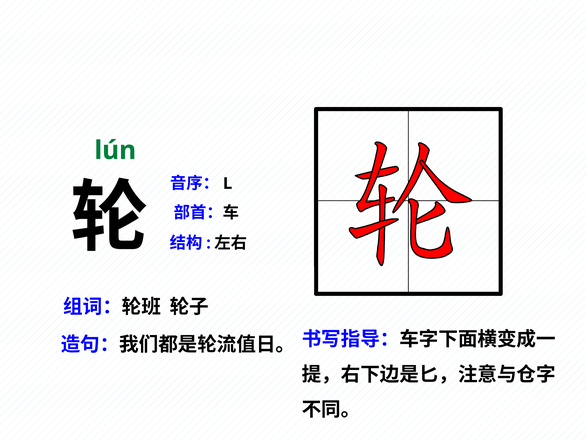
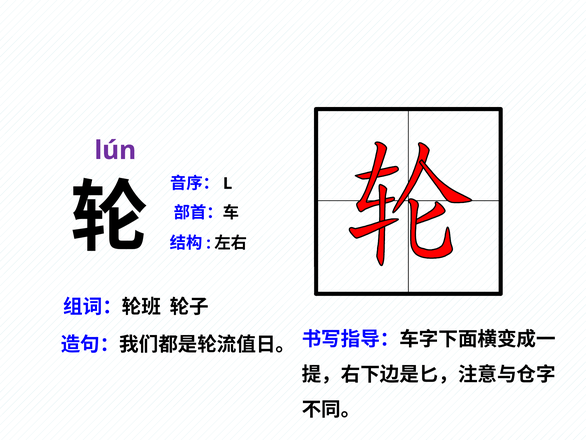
lún colour: green -> purple
